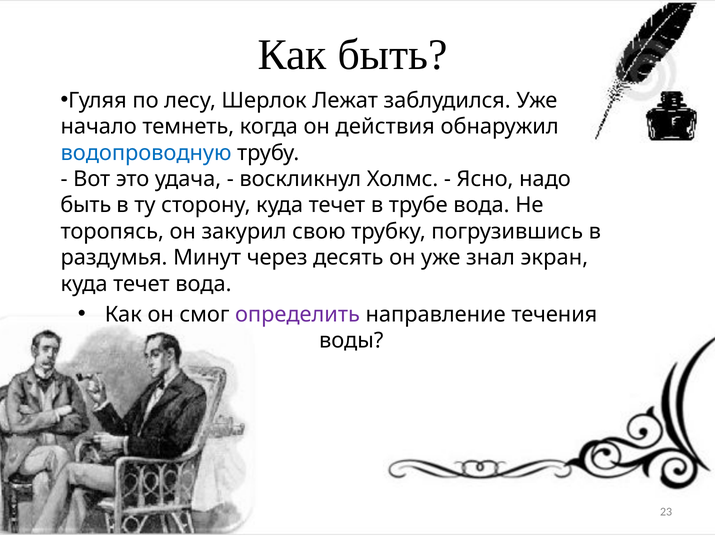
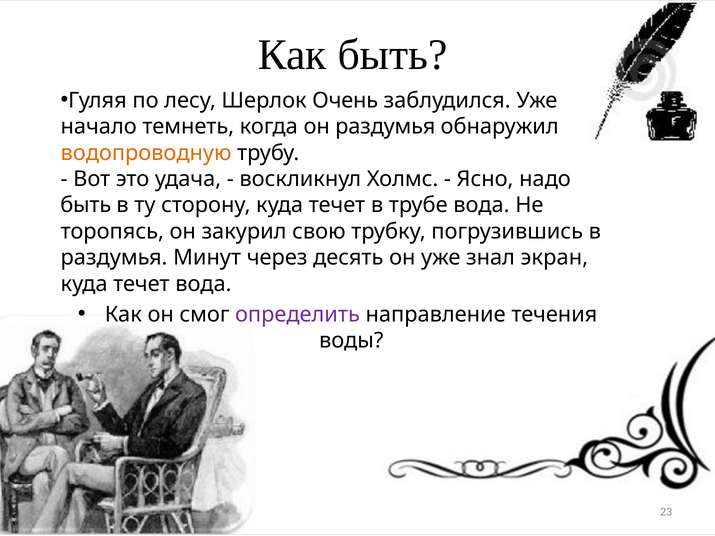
Лежат: Лежат -> Очень
он действия: действия -> раздумья
водопроводную colour: blue -> orange
